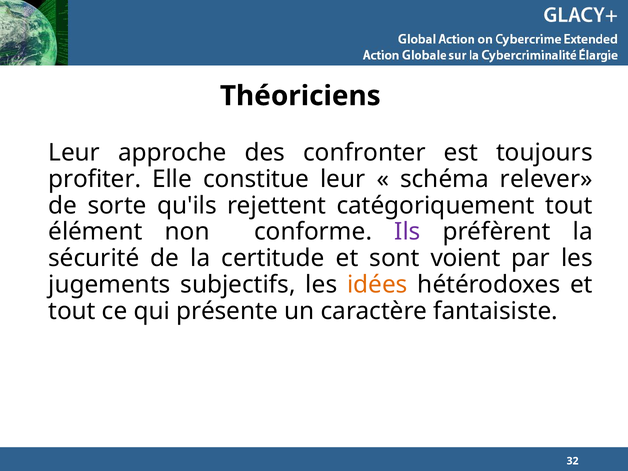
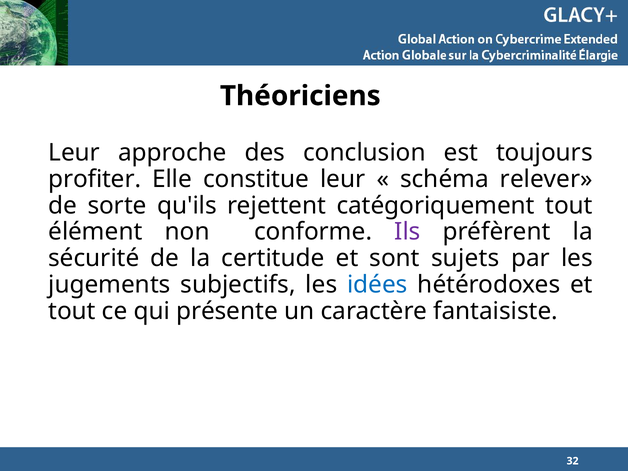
confronter: confronter -> conclusion
voient: voient -> sujets
idées colour: orange -> blue
